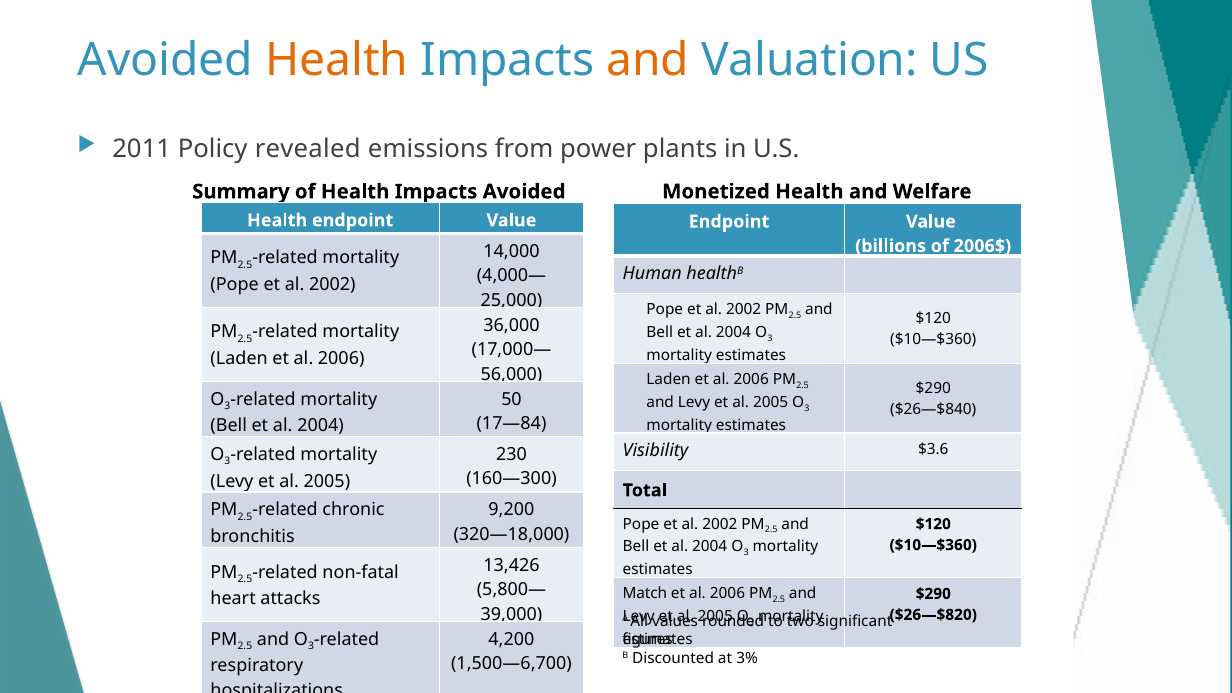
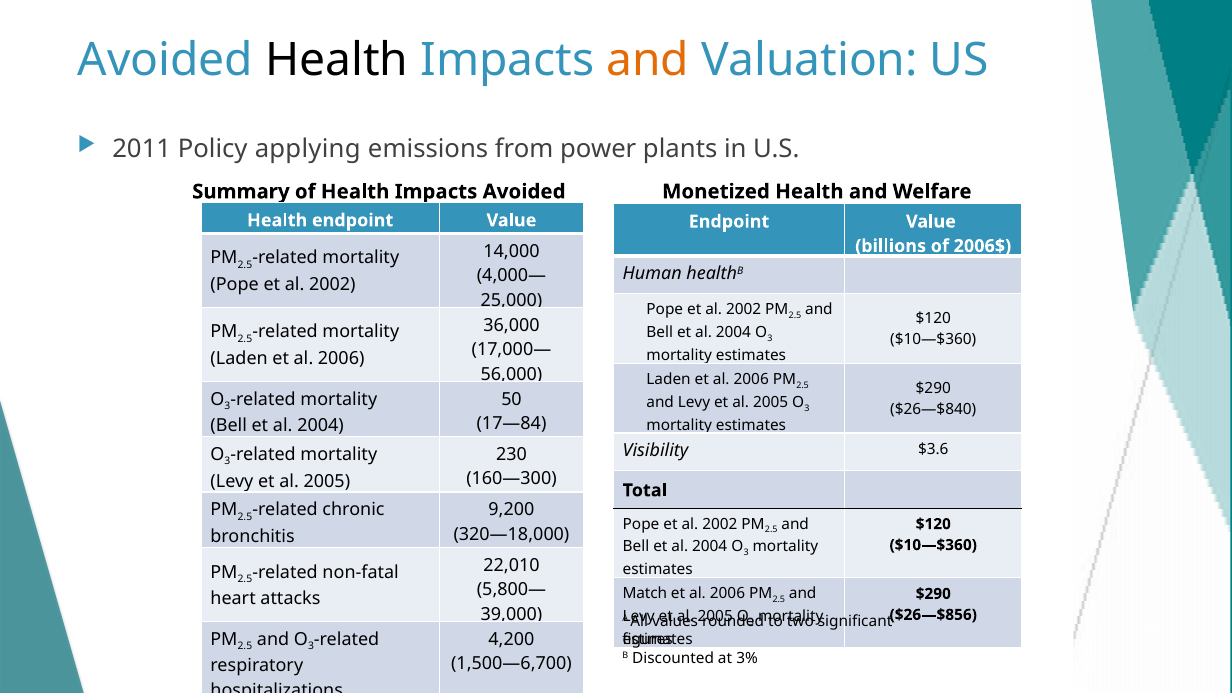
Health at (337, 60) colour: orange -> black
revealed: revealed -> applying
13,426: 13,426 -> 22,010
$26—$820: $26—$820 -> $26—$856
